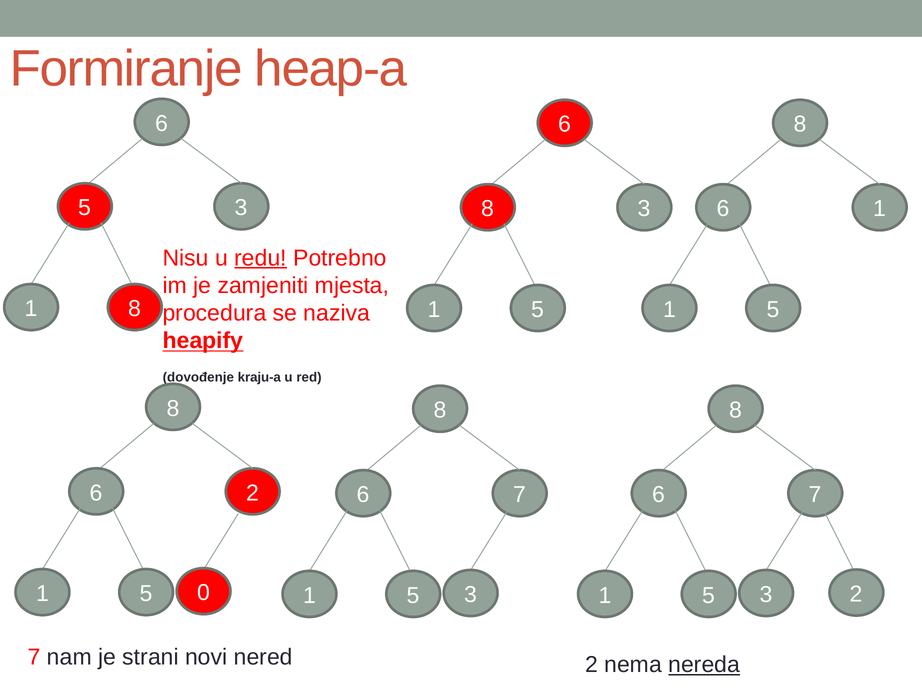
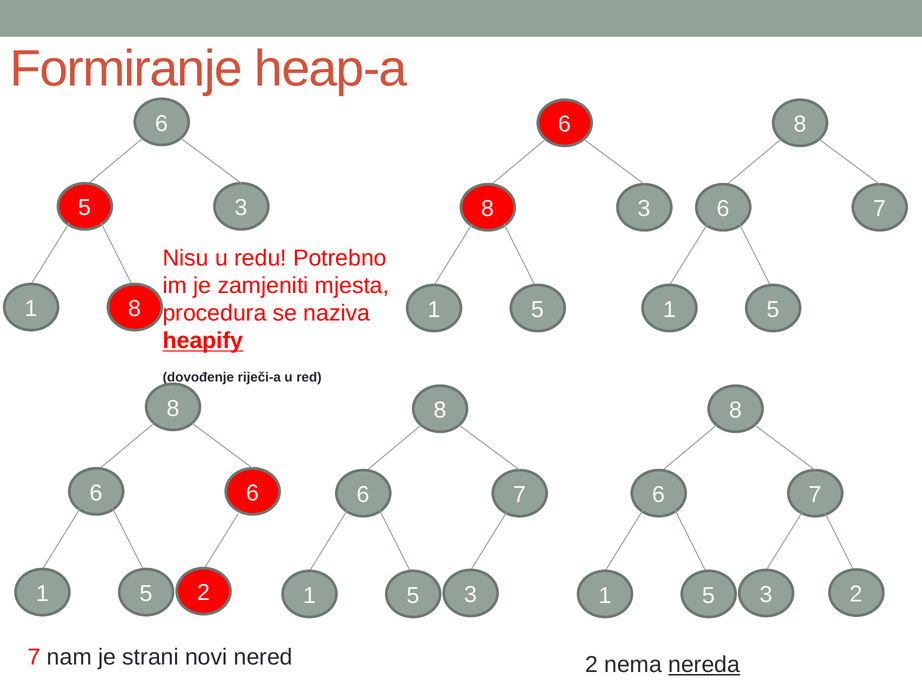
1 at (880, 209): 1 -> 7
redu underline: present -> none
kraju-a: kraju-a -> riječi-a
6 2: 2 -> 6
5 0: 0 -> 2
